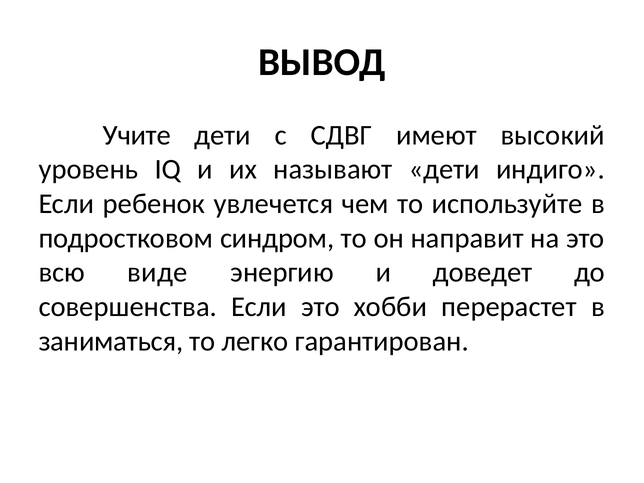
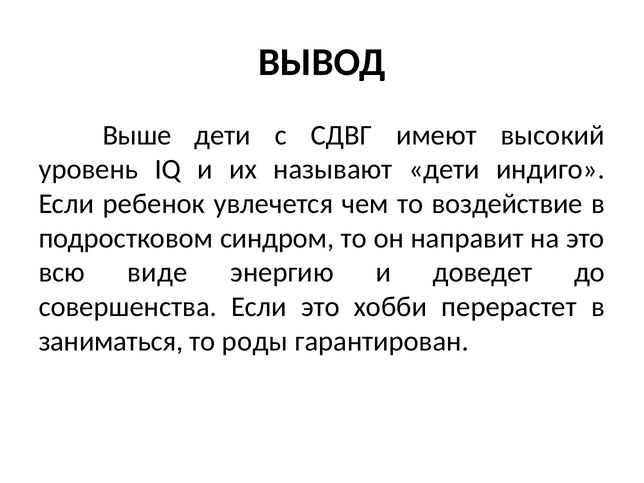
Учите: Учите -> Выше
используйте: используйте -> воздействие
легко: легко -> роды
